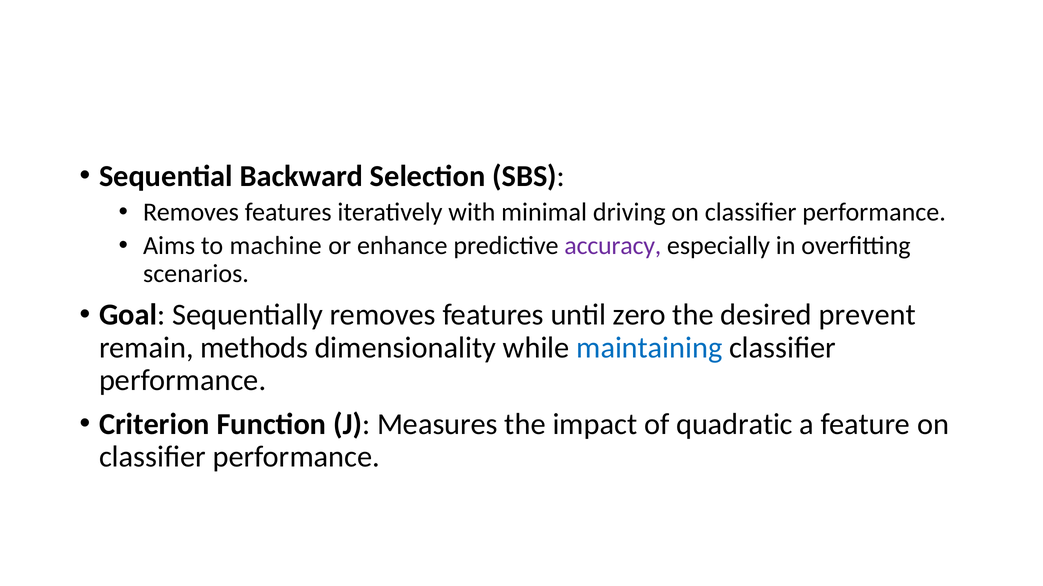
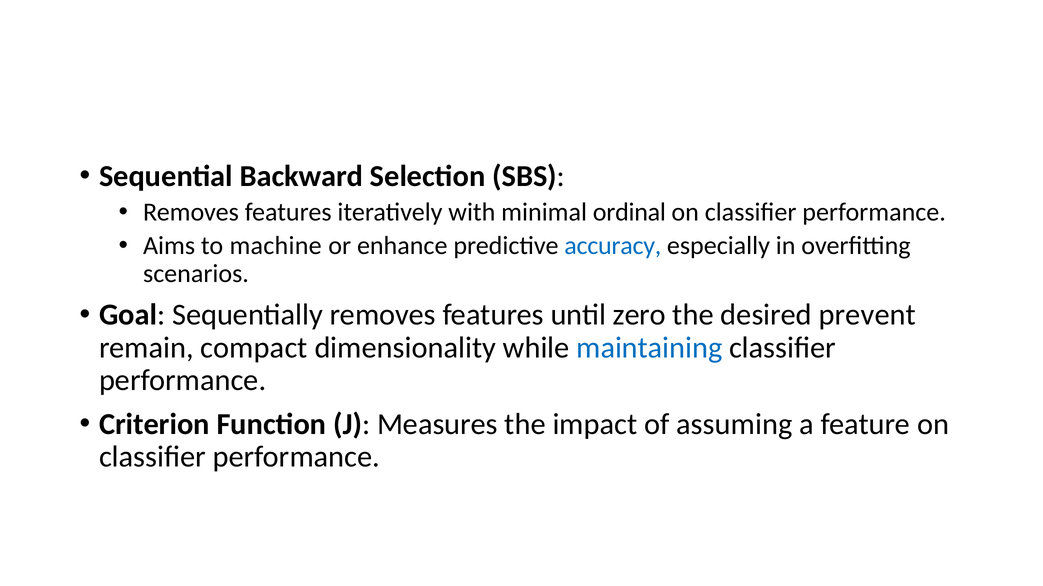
driving: driving -> ordinal
accuracy colour: purple -> blue
methods: methods -> compact
quadratic: quadratic -> assuming
